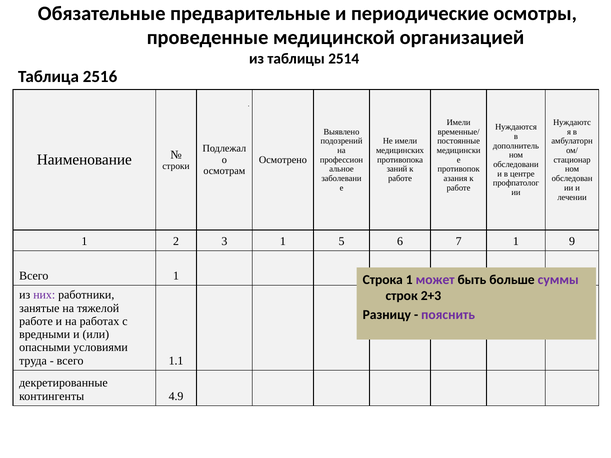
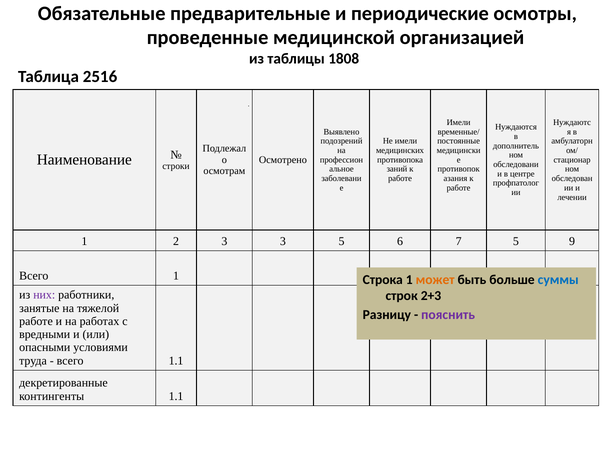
2514: 2514 -> 1808
3 1: 1 -> 3
7 1: 1 -> 5
может colour: purple -> orange
суммы colour: purple -> blue
контингенты 4.9: 4.9 -> 1.1
